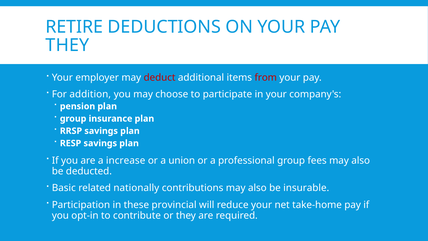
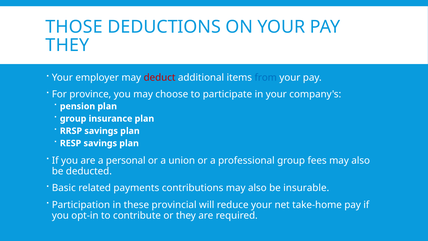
RETIRE: RETIRE -> THOSE
from colour: red -> blue
addition: addition -> province
increase: increase -> personal
nationally: nationally -> payments
